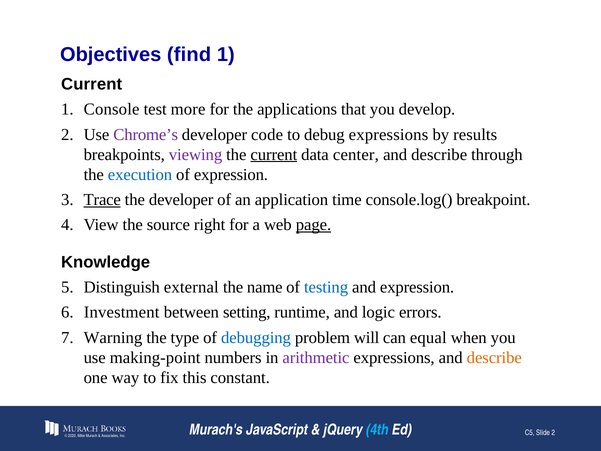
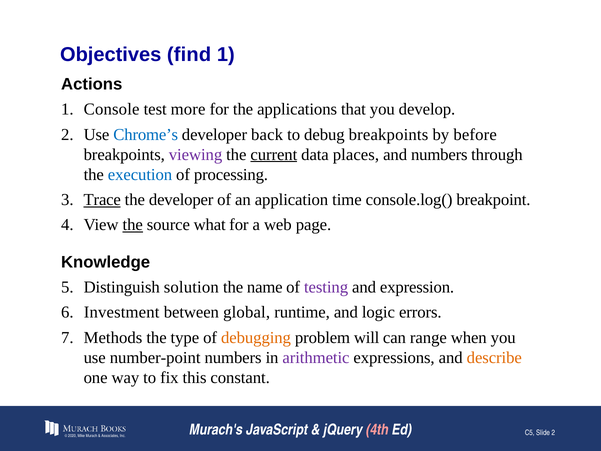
Current at (92, 84): Current -> Actions
Chrome’s colour: purple -> blue
code: code -> back
debug expressions: expressions -> breakpoints
results: results -> before
center: center -> places
describe at (439, 154): describe -> numbers
of expression: expression -> processing
the at (133, 225) underline: none -> present
right: right -> what
page underline: present -> none
external: external -> solution
testing colour: blue -> purple
setting: setting -> global
Warning: Warning -> Methods
debugging colour: blue -> orange
equal: equal -> range
making-point: making-point -> number-point
4th colour: light blue -> pink
